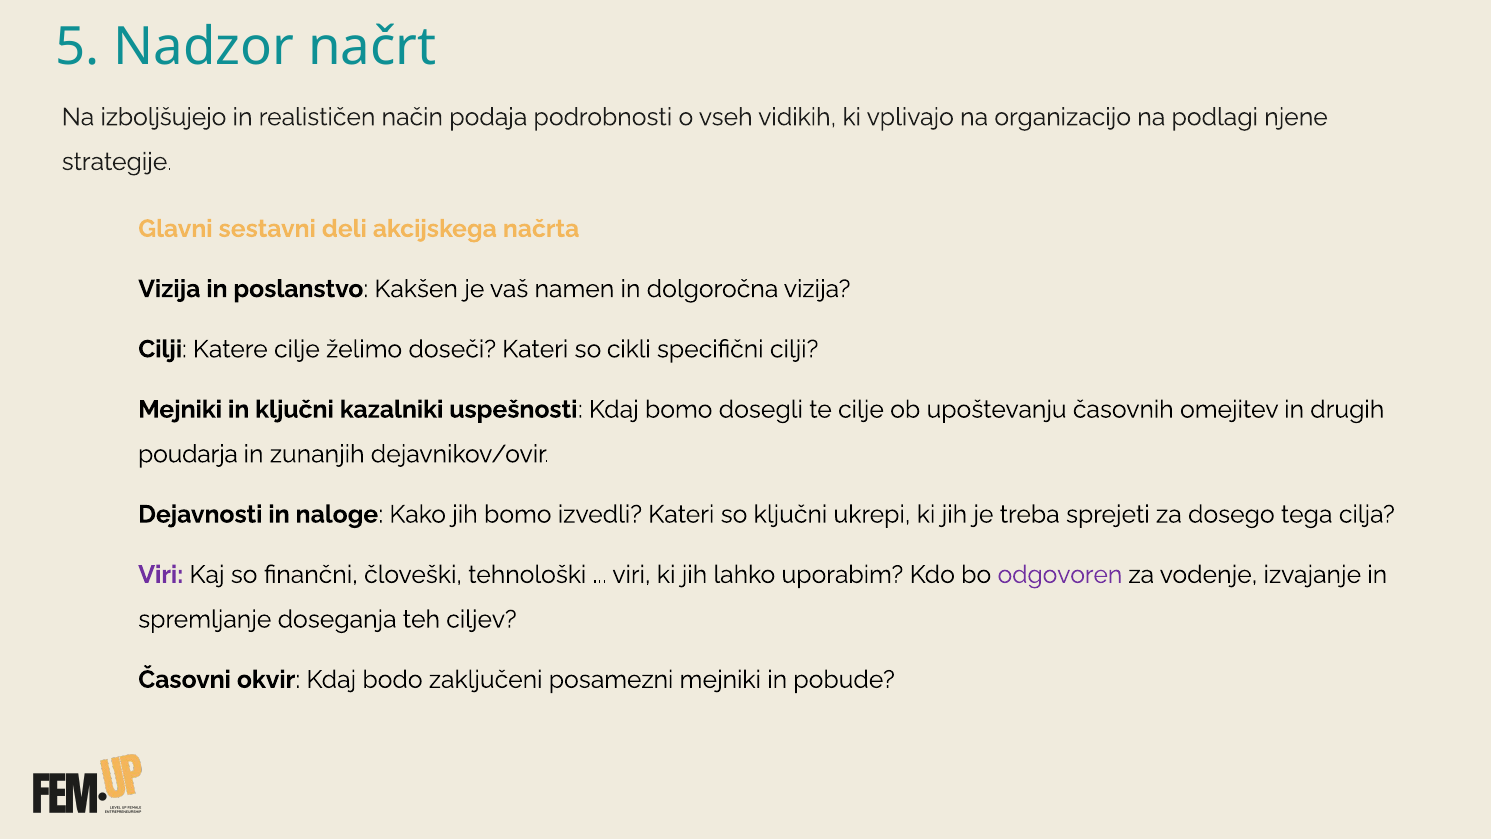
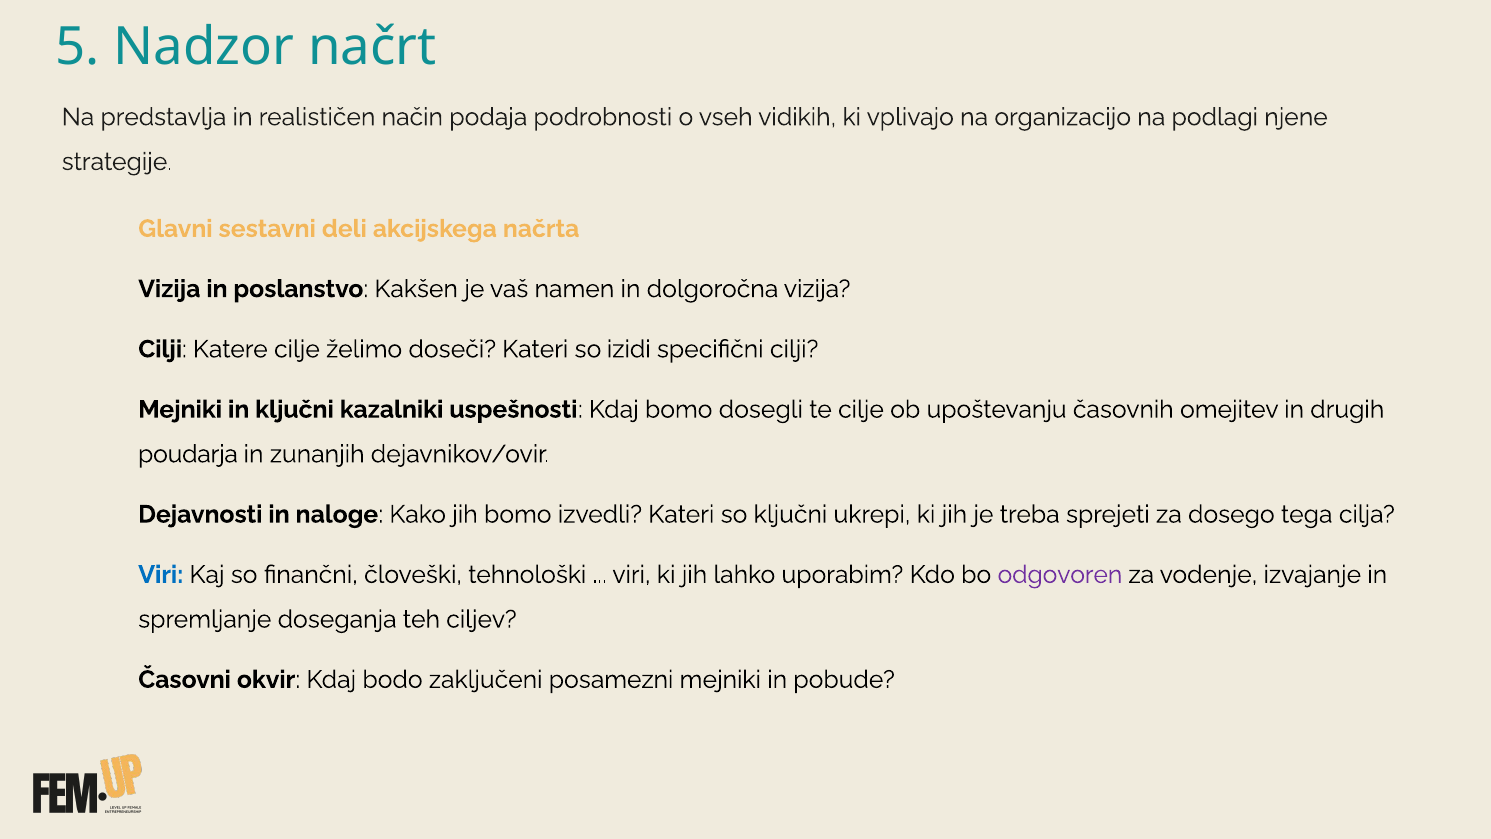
izboljšujejo: izboljšujejo -> predstavlja
cikli: cikli -> izidi
Viri at (161, 574) colour: purple -> blue
